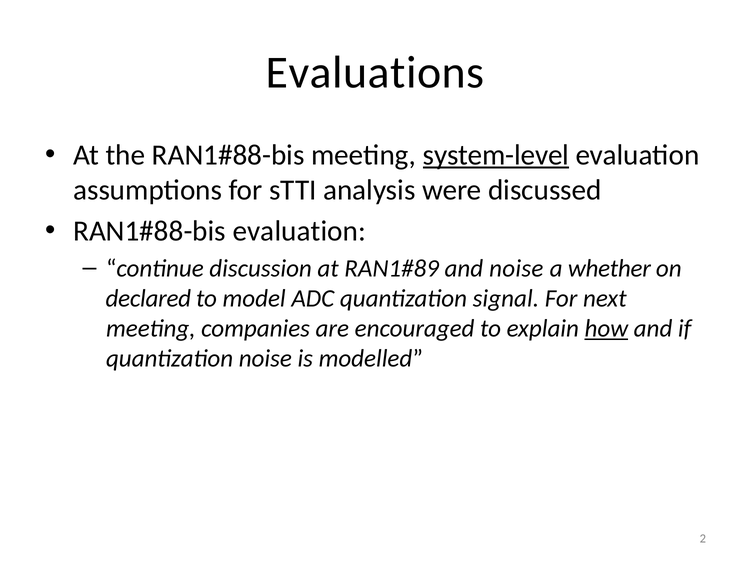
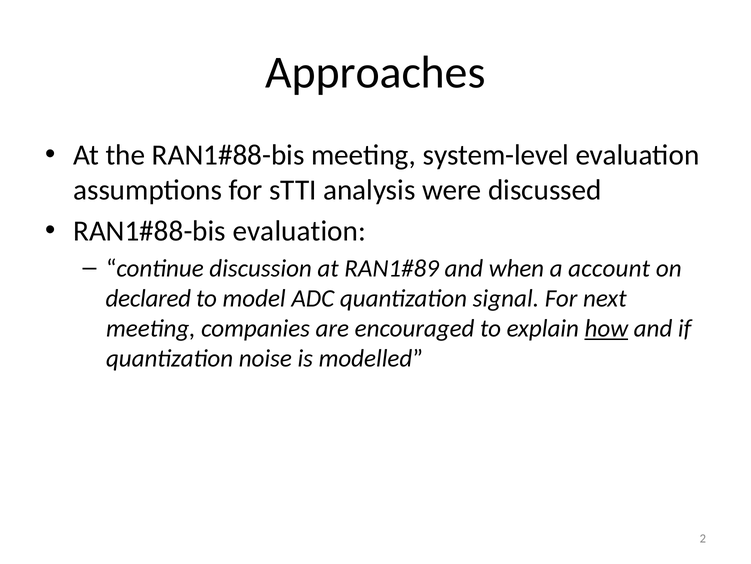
Evaluations: Evaluations -> Approaches
system-level underline: present -> none
and noise: noise -> when
whether: whether -> account
